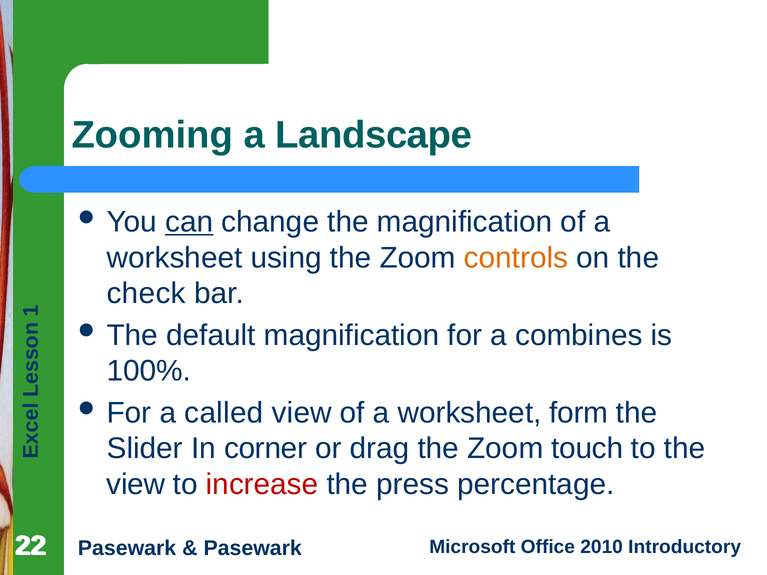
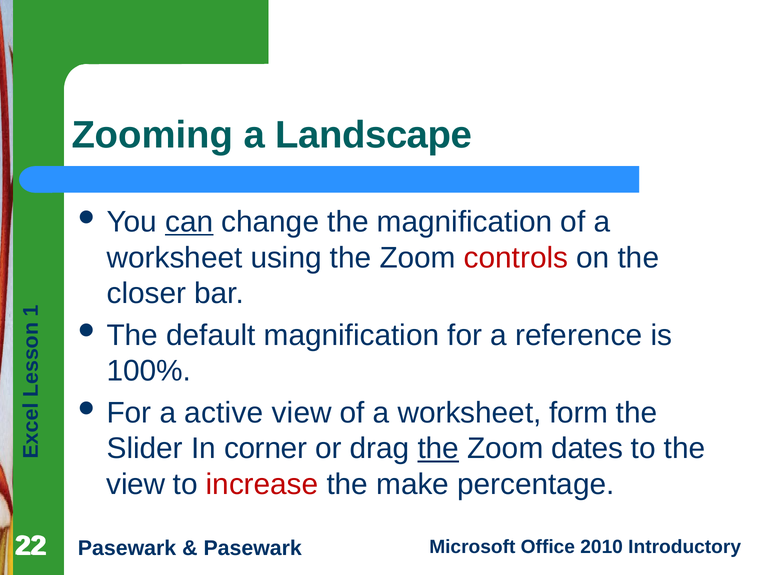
controls colour: orange -> red
check: check -> closer
combines: combines -> reference
called: called -> active
the at (438, 449) underline: none -> present
touch: touch -> dates
press: press -> make
